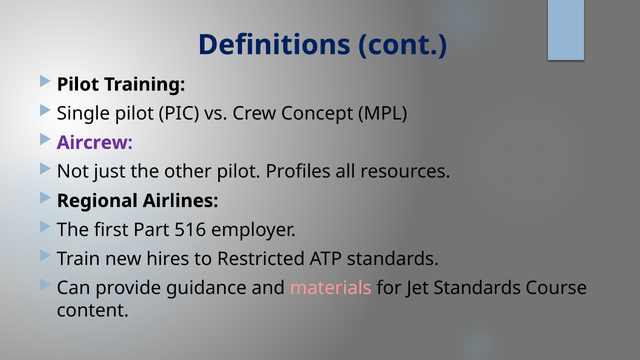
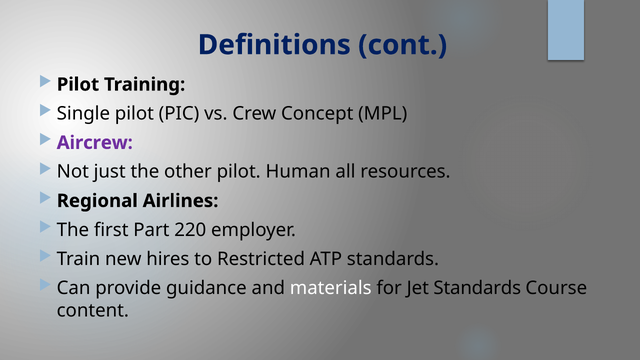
Profiles: Profiles -> Human
516: 516 -> 220
materials colour: pink -> white
